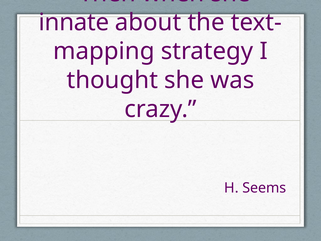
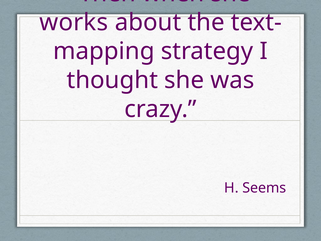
innate: innate -> works
